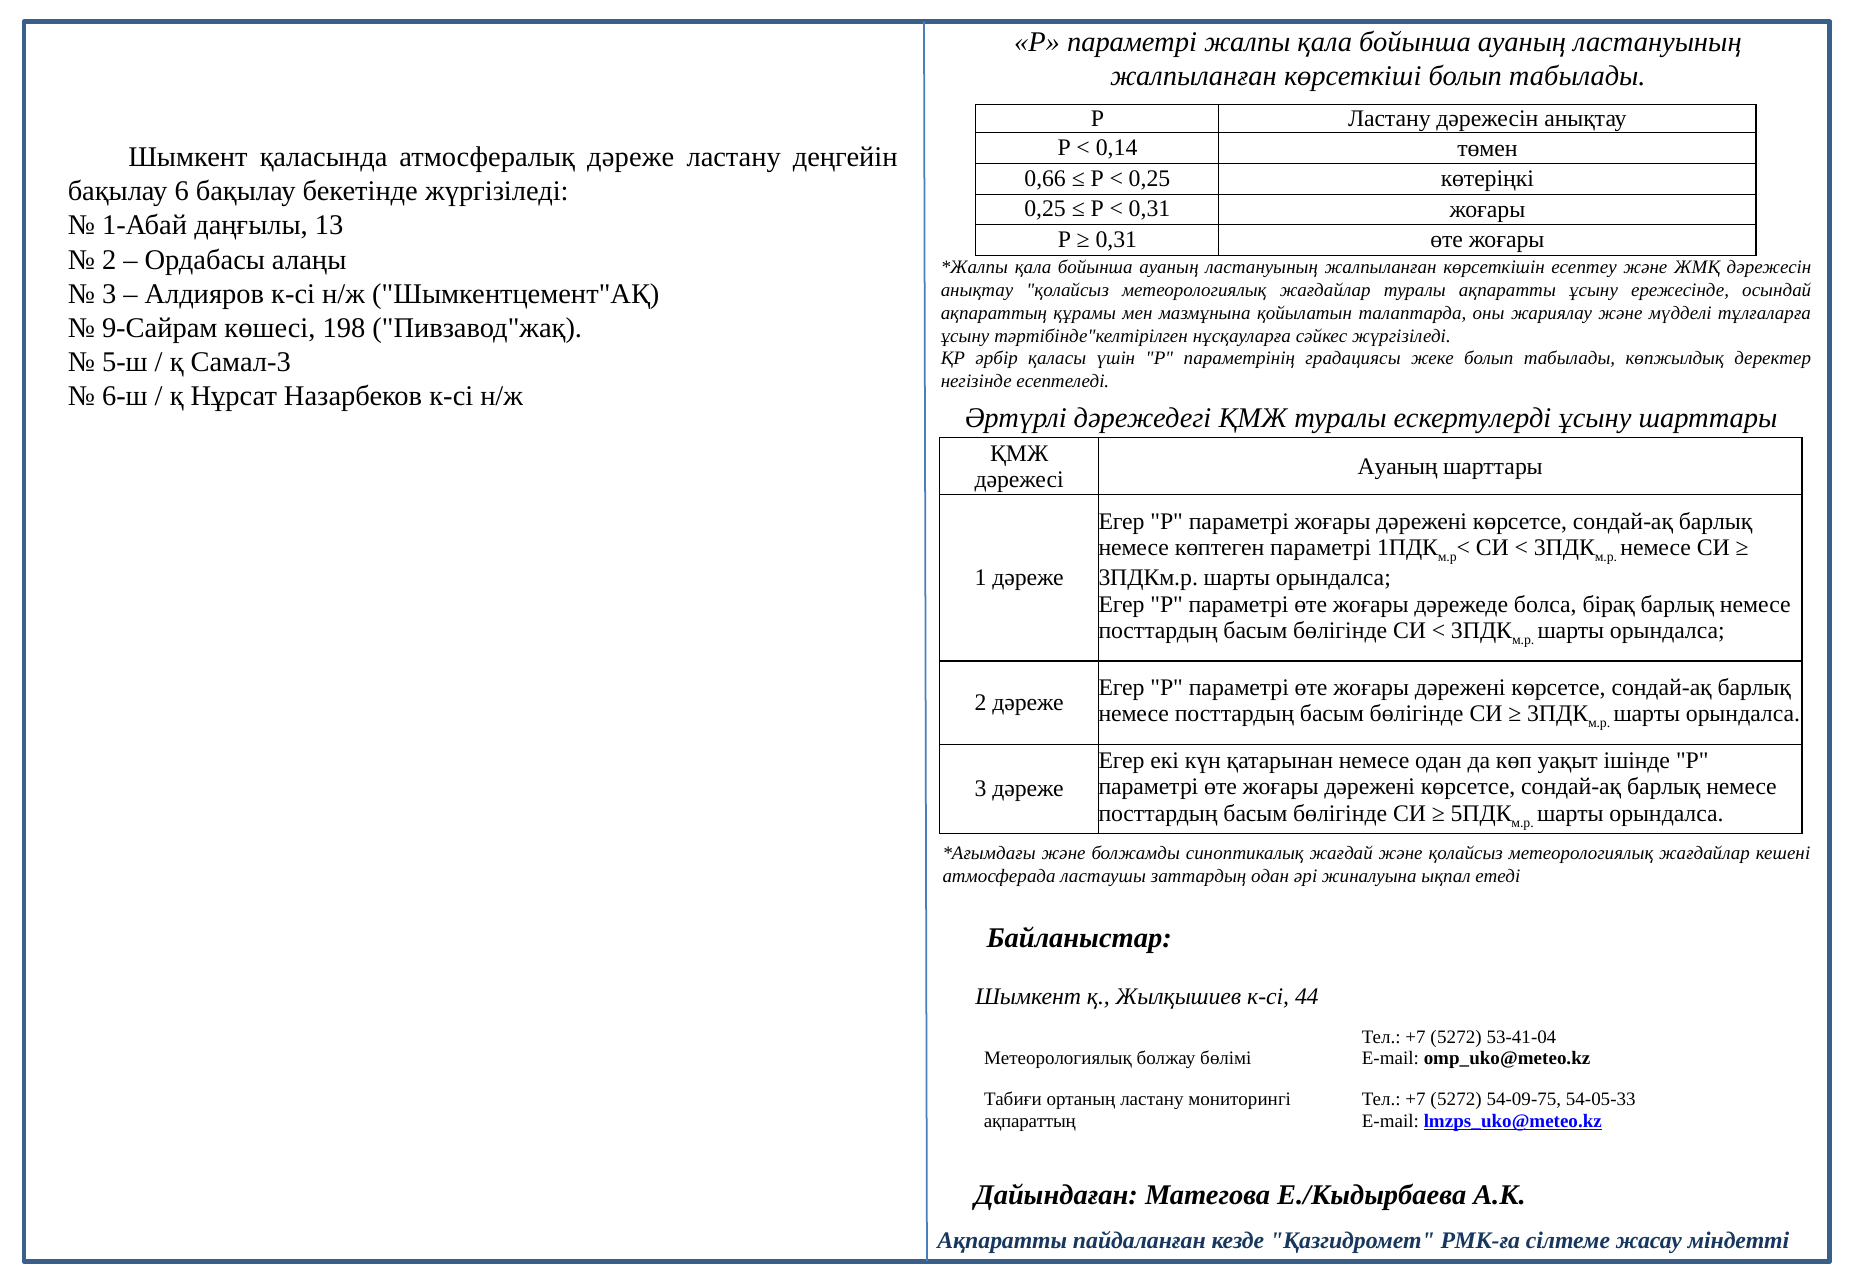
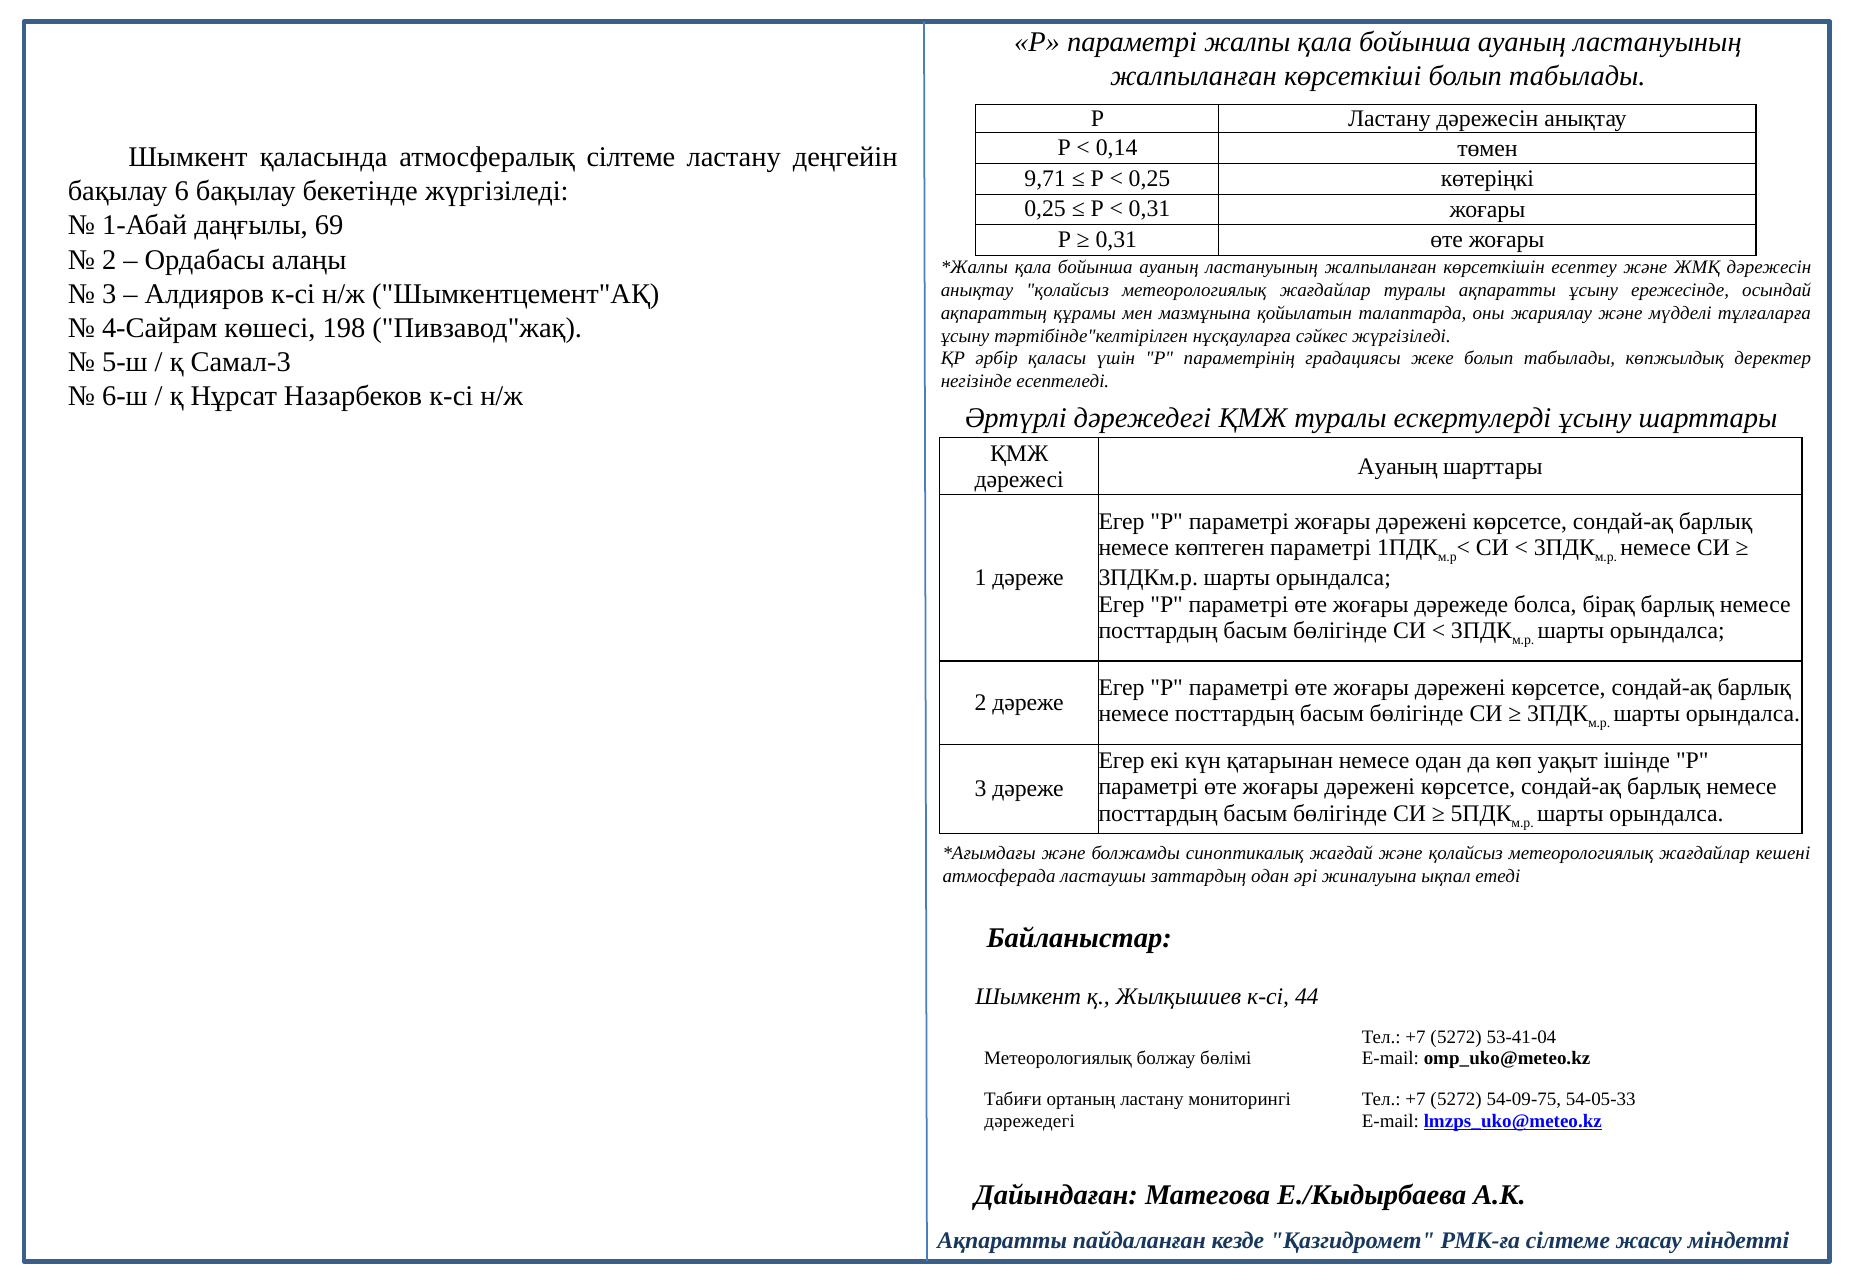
атмосфералық дәреже: дәреже -> сілтеме
0,66: 0,66 -> 9,71
13: 13 -> 69
9-Сайрам: 9-Сайрам -> 4-Сайрам
ақпараттың at (1030, 1121): ақпараттың -> дәрежедегі
